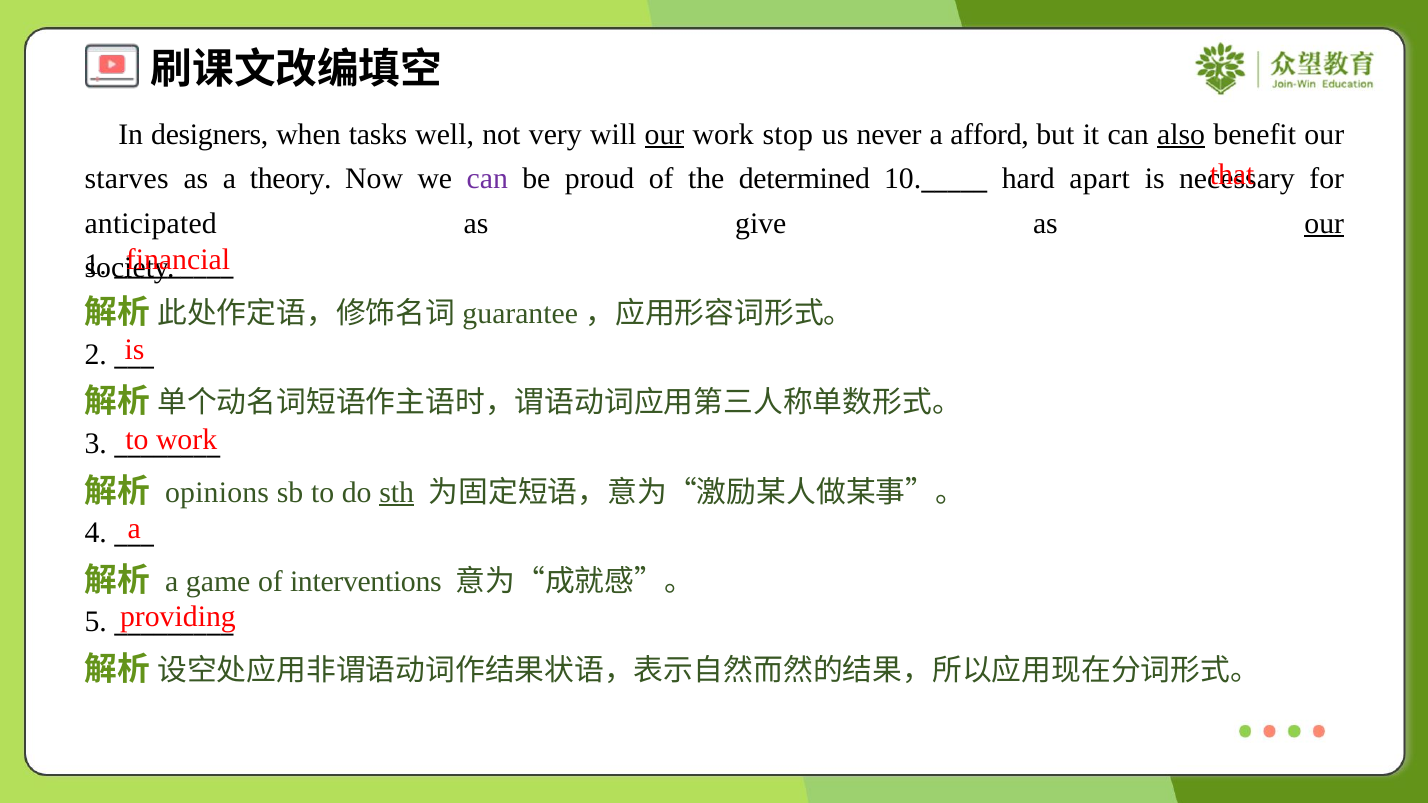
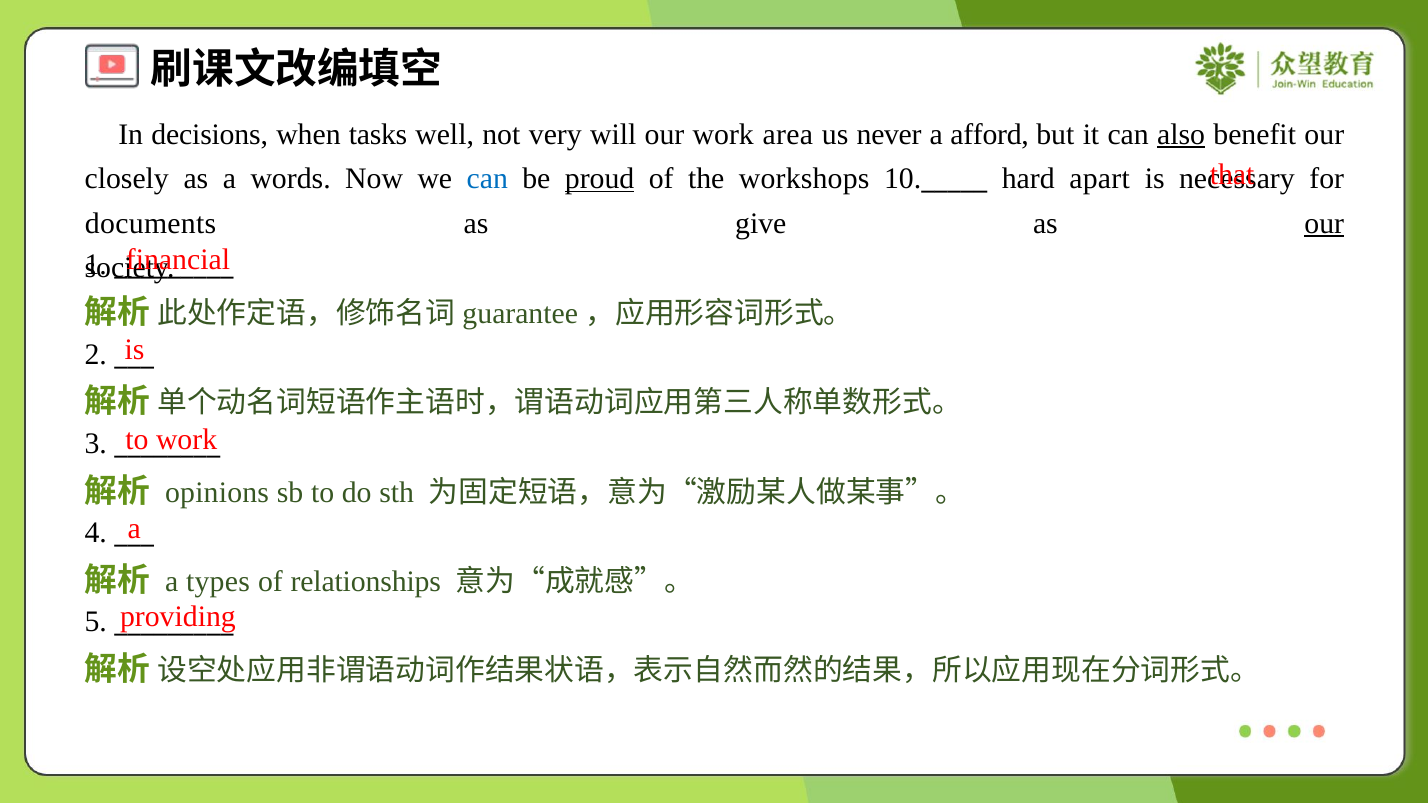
designers: designers -> decisions
our at (665, 134) underline: present -> none
stop: stop -> area
starves: starves -> closely
theory: theory -> words
can at (487, 179) colour: purple -> blue
proud underline: none -> present
determined: determined -> workshops
anticipated: anticipated -> documents
sth underline: present -> none
game: game -> types
interventions: interventions -> relationships
